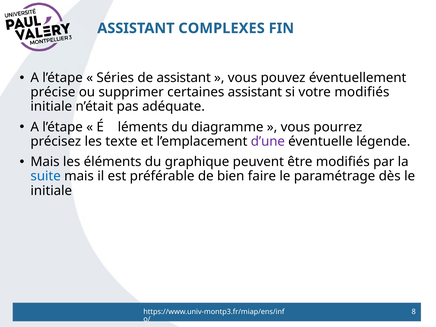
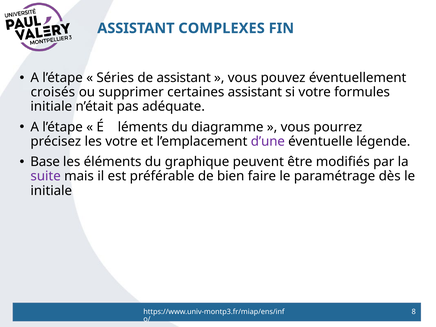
précise: précise -> croisés
votre modifiés: modifiés -> formules
les texte: texte -> votre
Mais at (45, 162): Mais -> Base
suite colour: blue -> purple
